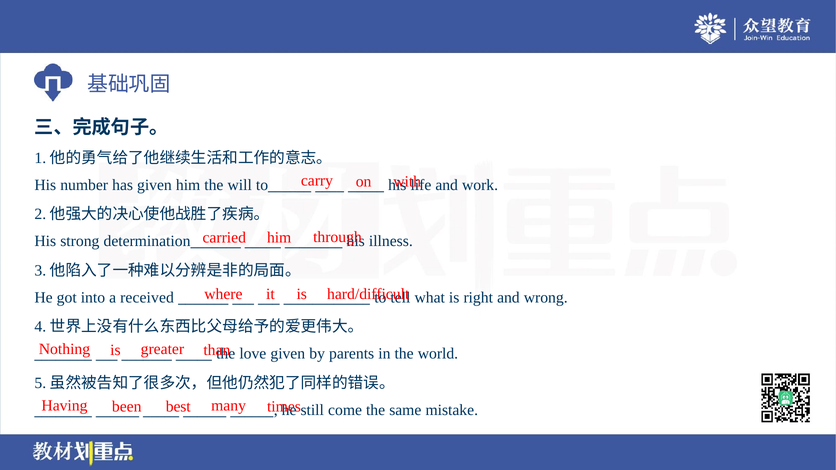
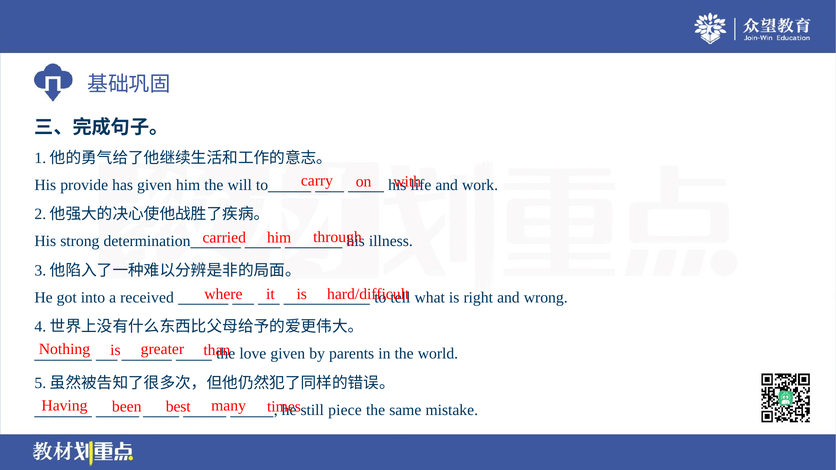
number: number -> provide
come: come -> piece
